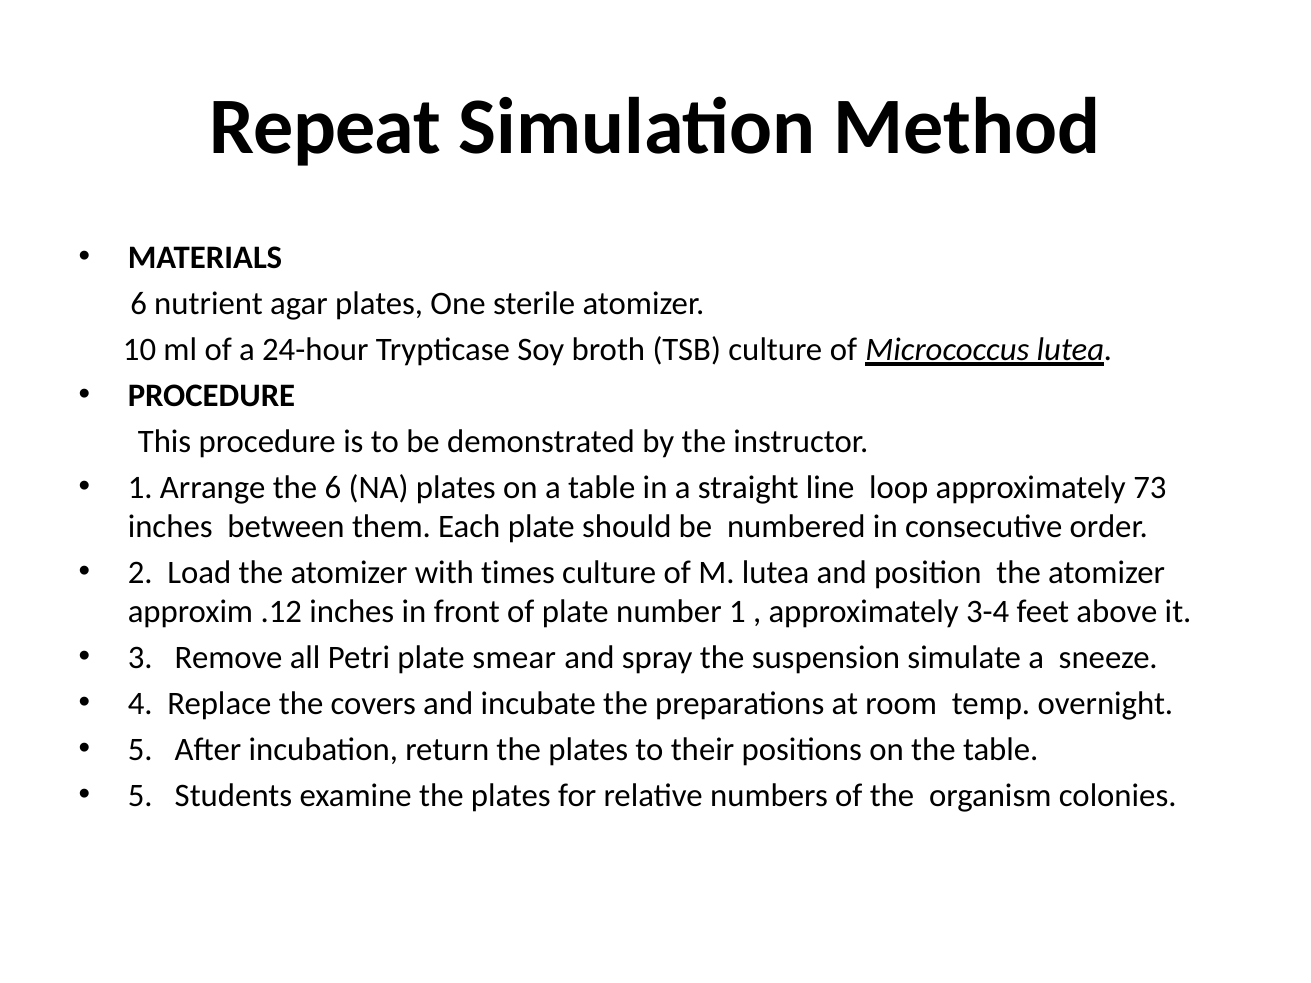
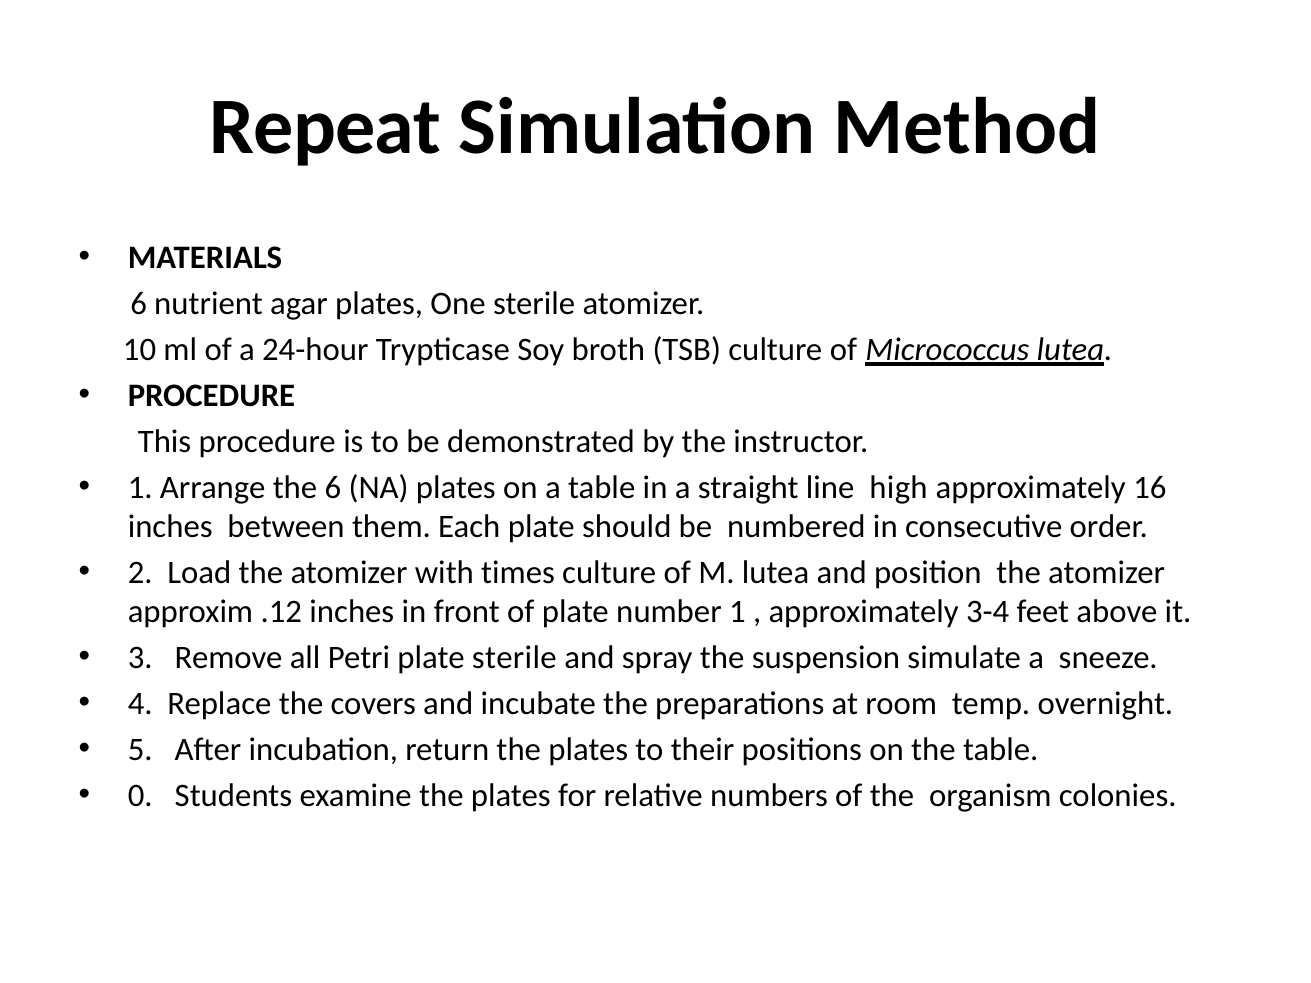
loop: loop -> high
73: 73 -> 16
plate smear: smear -> sterile
5 at (140, 795): 5 -> 0
